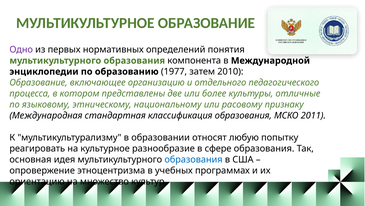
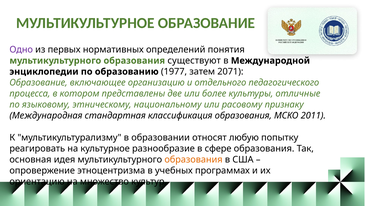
компонента: компонента -> существуют
2010: 2010 -> 2071
образования at (193, 159) colour: blue -> orange
